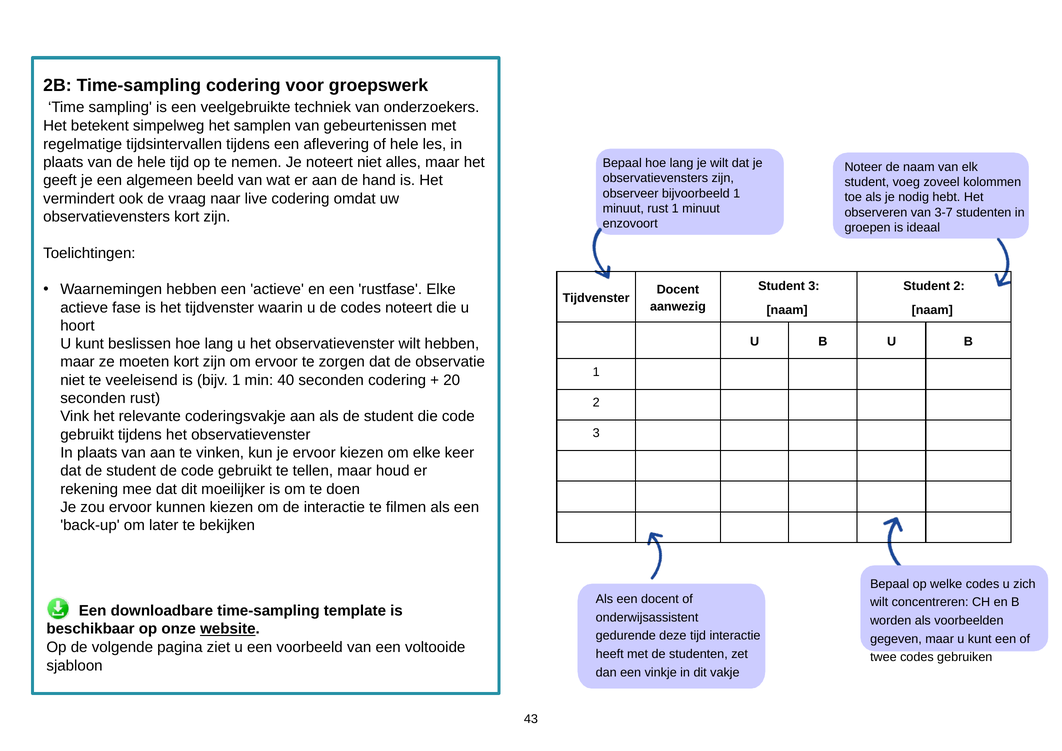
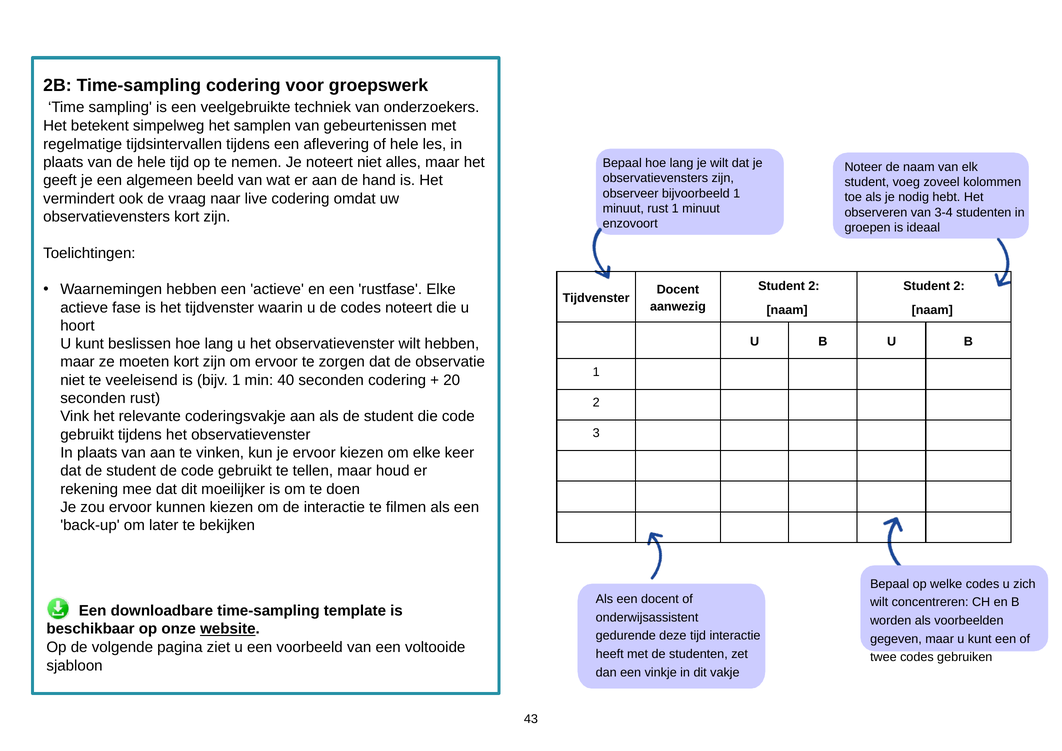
3-7: 3-7 -> 3-4
3 at (814, 286): 3 -> 2
